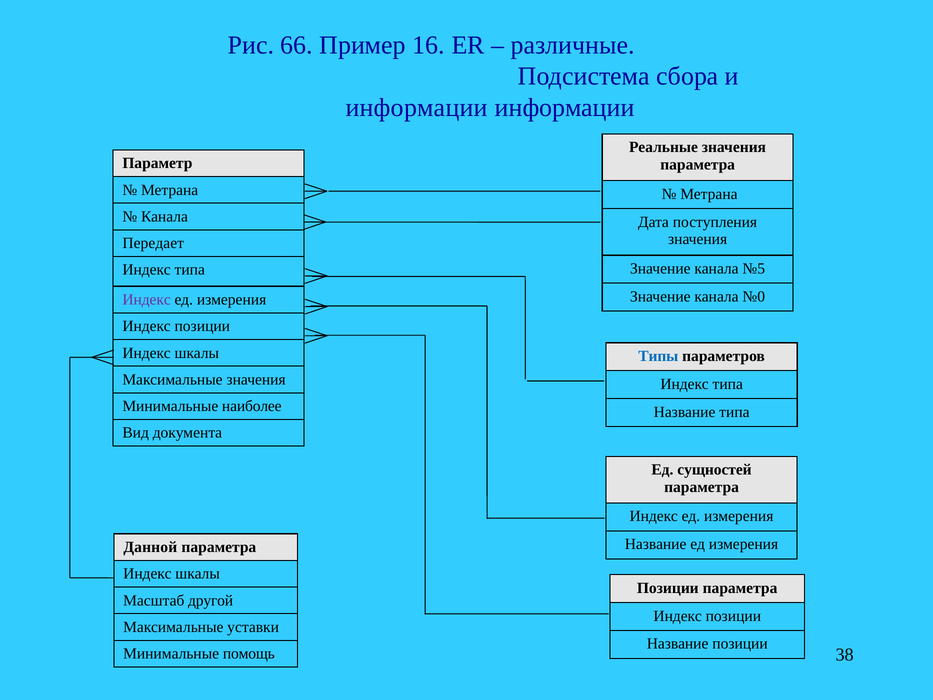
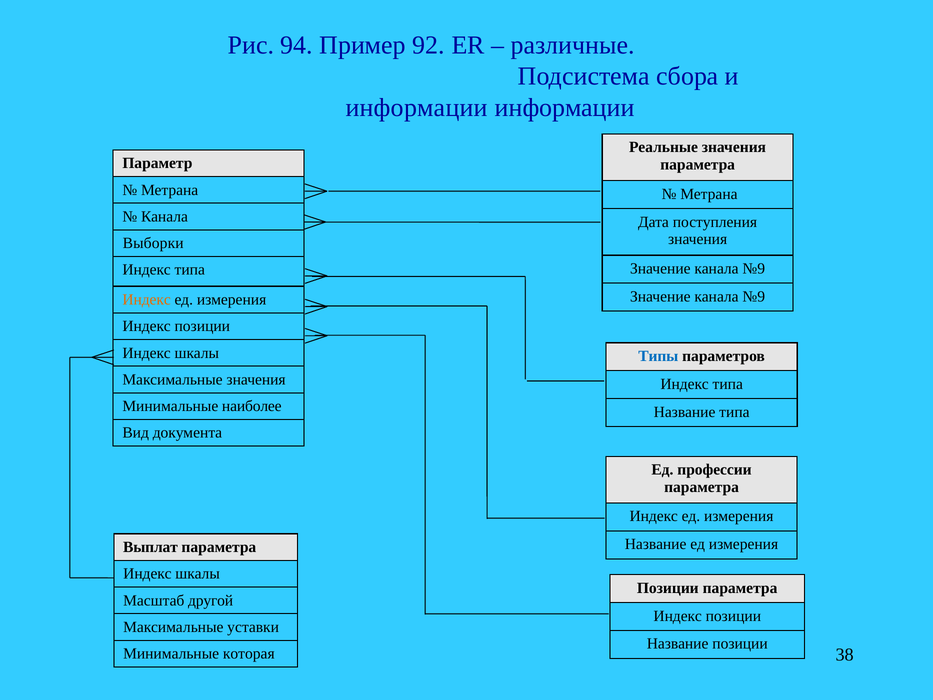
66: 66 -> 94
16: 16 -> 92
Передает: Передает -> Выборки
№5 at (754, 268): №5 -> №9
№0 at (754, 296): №0 -> №9
Индекс at (147, 300) colour: purple -> orange
сущностей: сущностей -> профессии
Данной: Данной -> Выплат
помощь: помощь -> которая
